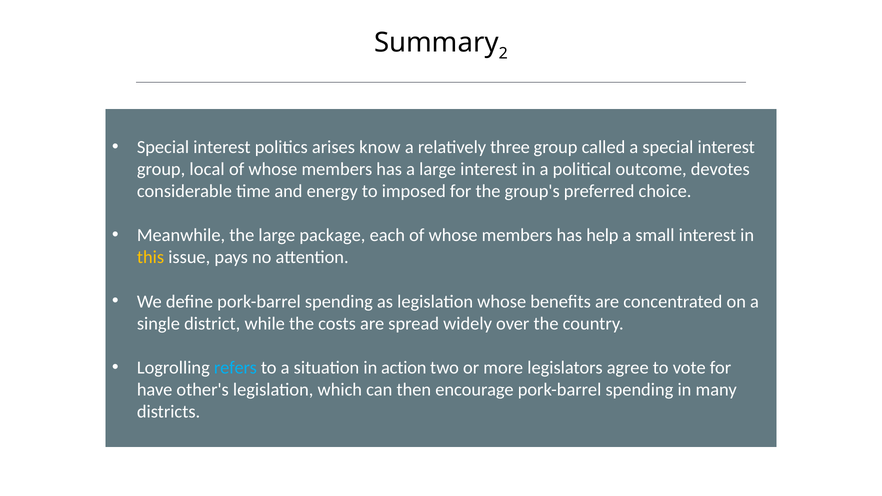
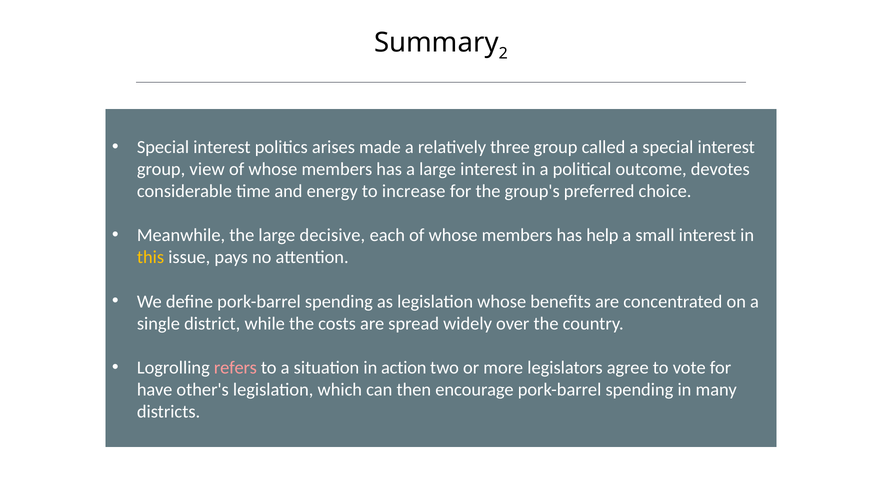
know: know -> made
local: local -> view
imposed: imposed -> increase
package: package -> decisive
refers colour: light blue -> pink
